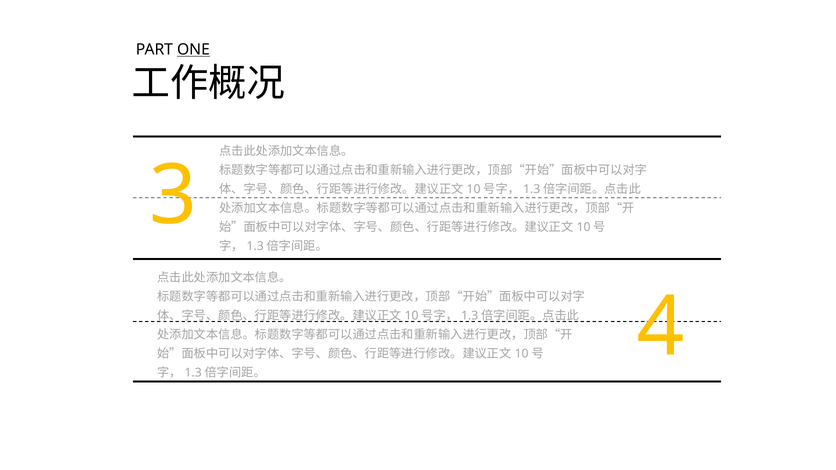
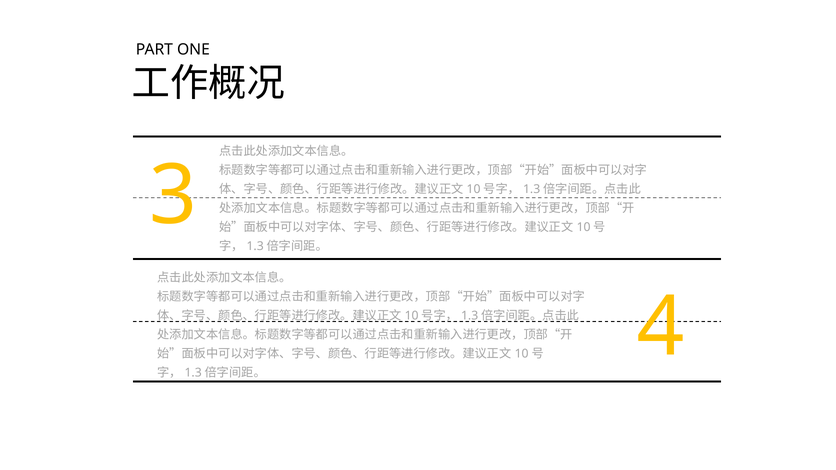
ONE underline: present -> none
